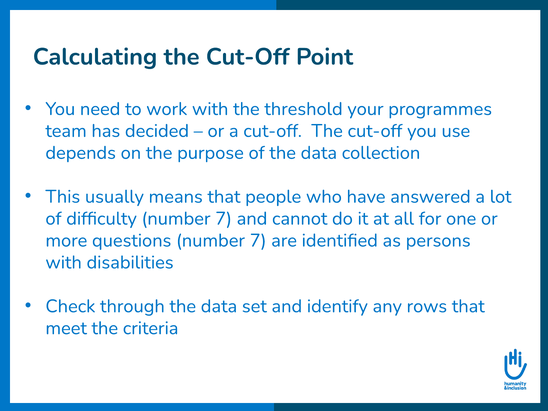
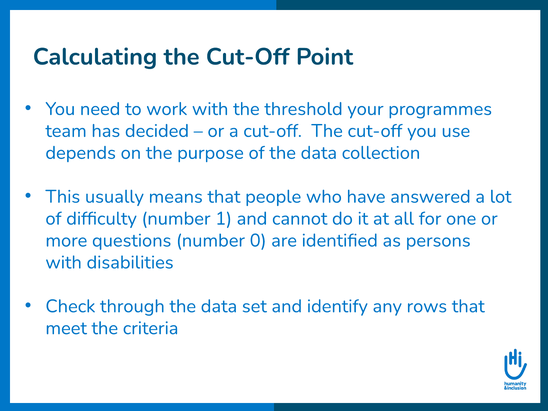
difficulty number 7: 7 -> 1
questions number 7: 7 -> 0
